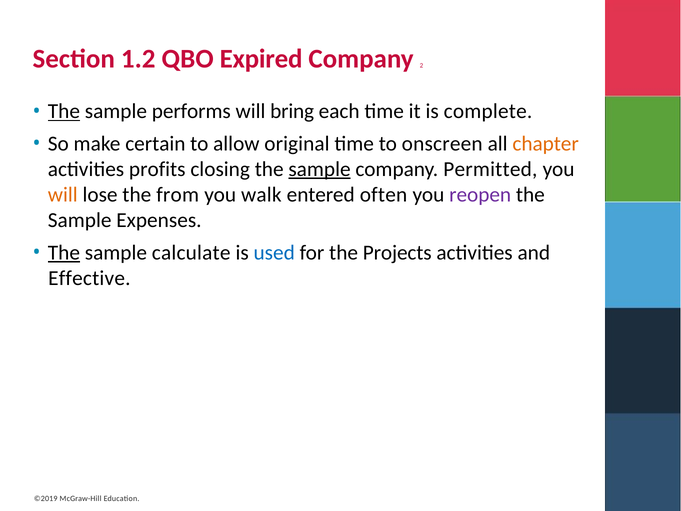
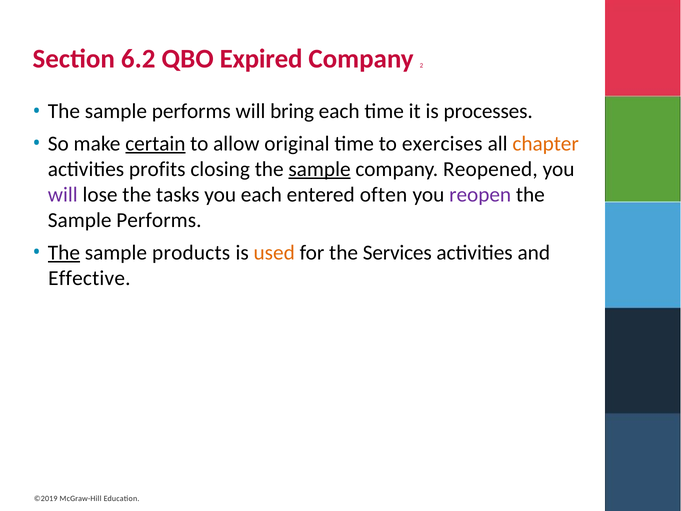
1.2: 1.2 -> 6.2
The at (64, 111) underline: present -> none
complete: complete -> processes
certain underline: none -> present
onscreen: onscreen -> exercises
Permitted: Permitted -> Reopened
will at (63, 195) colour: orange -> purple
from: from -> tasks
you walk: walk -> each
Expenses at (159, 220): Expenses -> Performs
calculate: calculate -> products
used colour: blue -> orange
Projects: Projects -> Services
